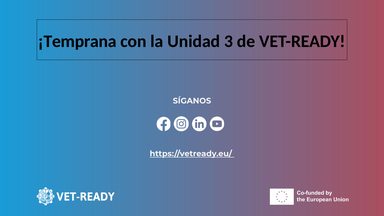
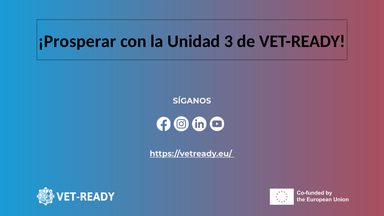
¡Temprana: ¡Temprana -> ¡Prosperar
